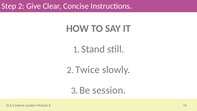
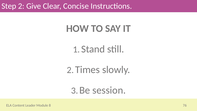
Twice: Twice -> Times
